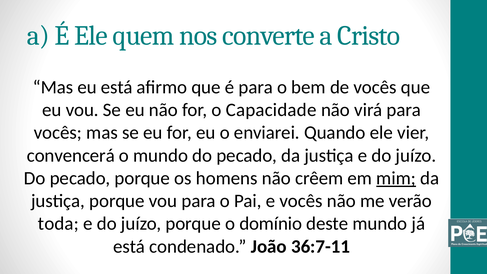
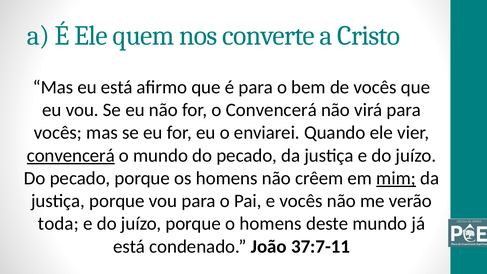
o Capacidade: Capacidade -> Convencerá
convencerá at (71, 155) underline: none -> present
o domínio: domínio -> homens
36:7-11: 36:7-11 -> 37:7-11
